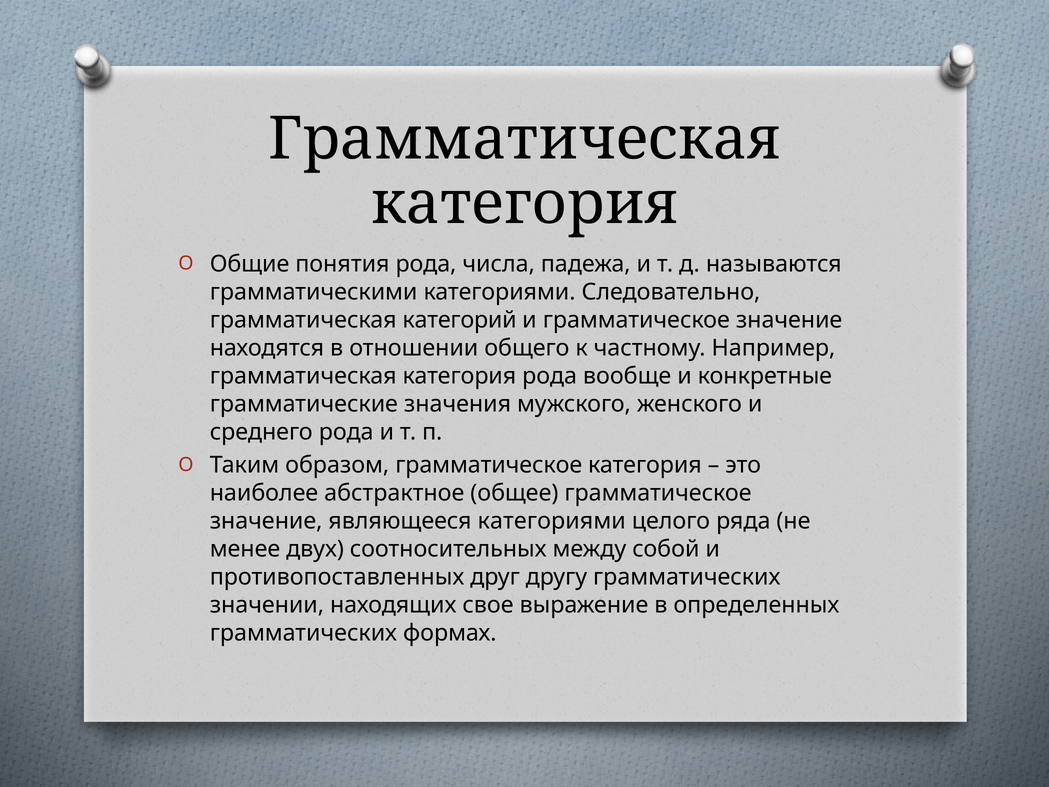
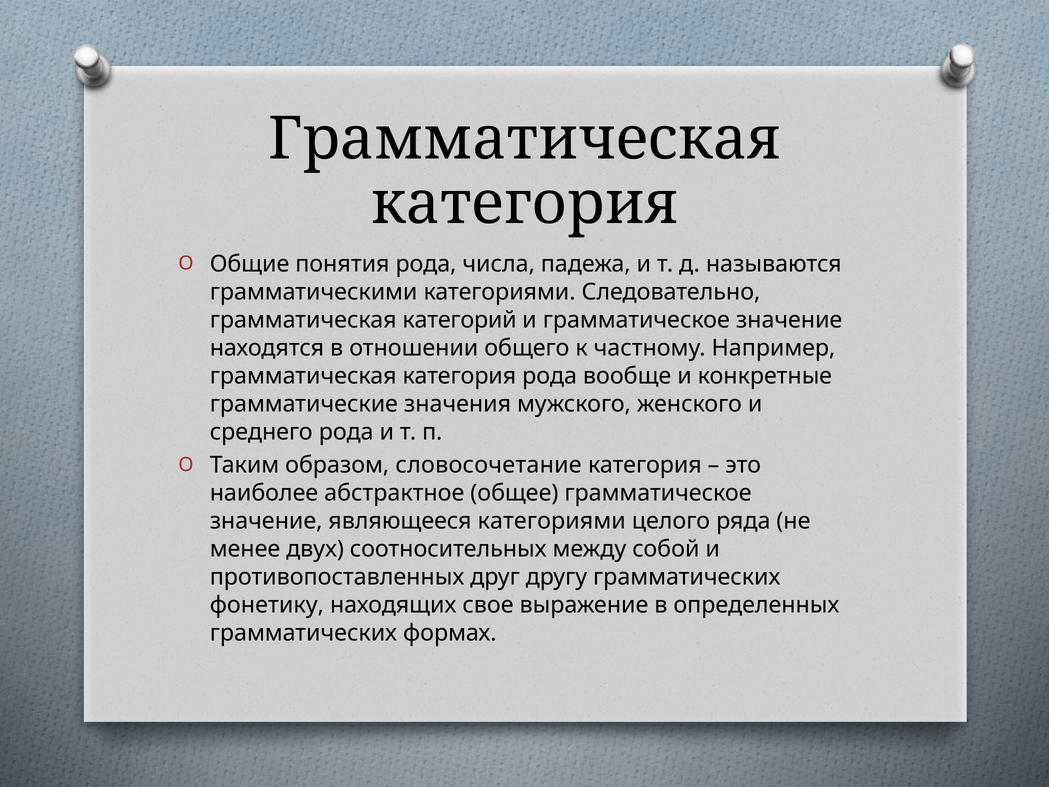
образом грамматическое: грамматическое -> словосочетание
значении: значении -> фонетику
